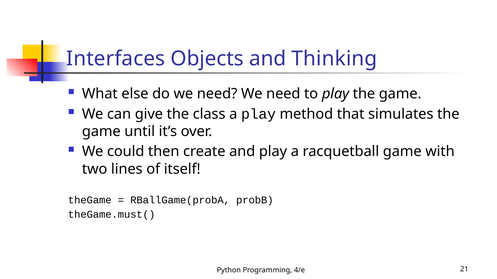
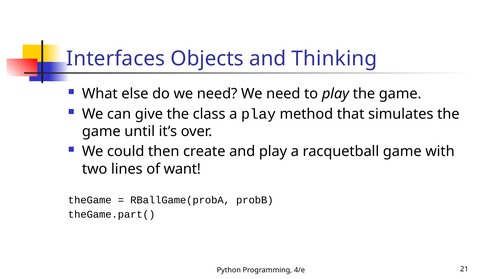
itself: itself -> want
theGame.must(: theGame.must( -> theGame.part(
